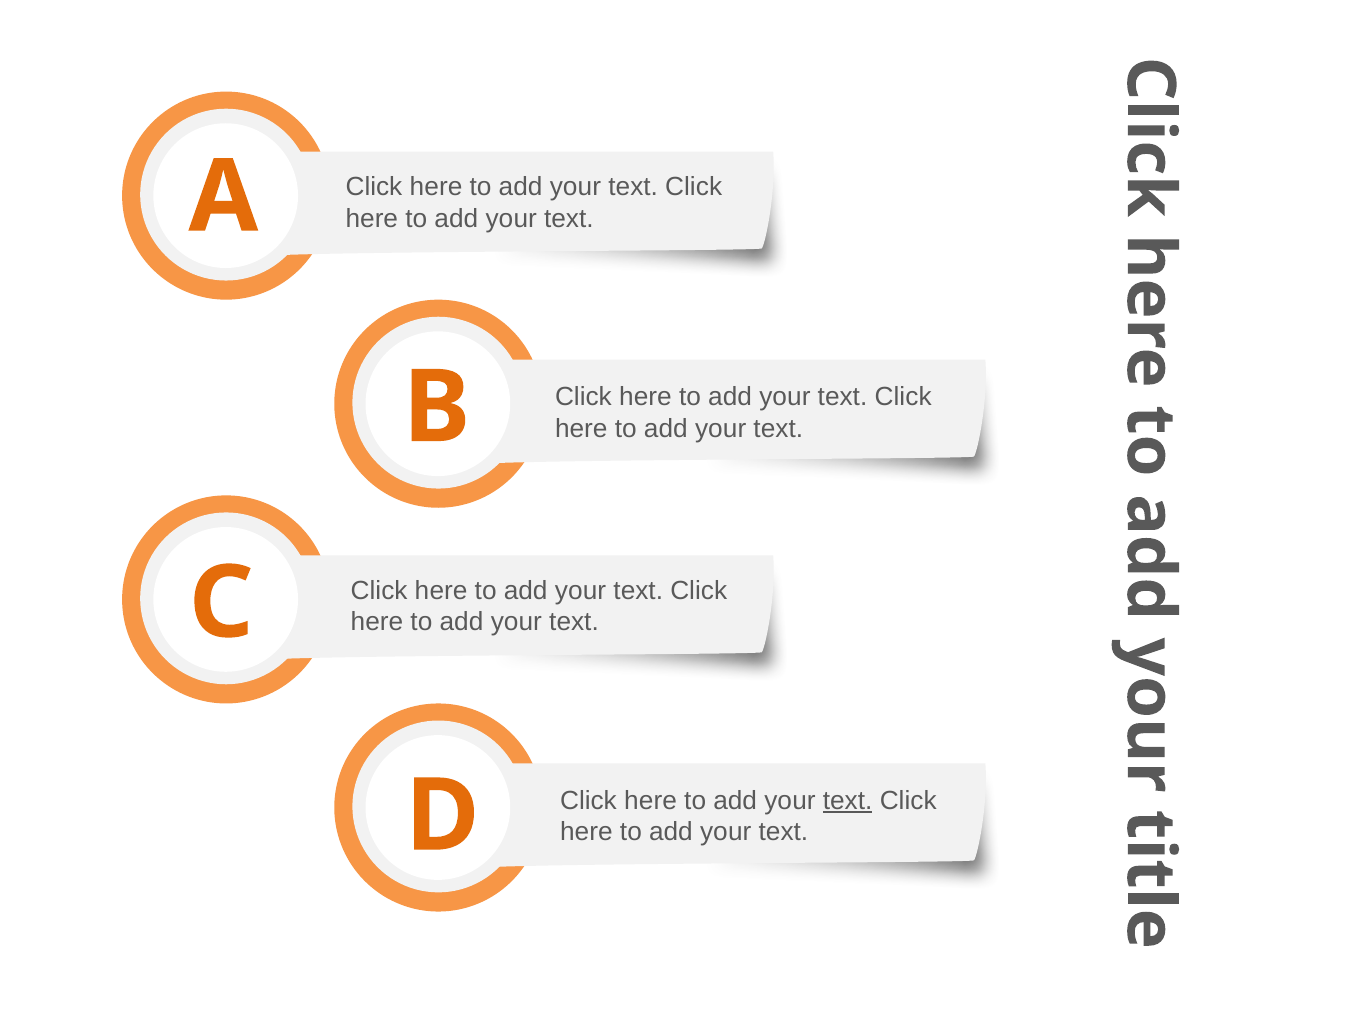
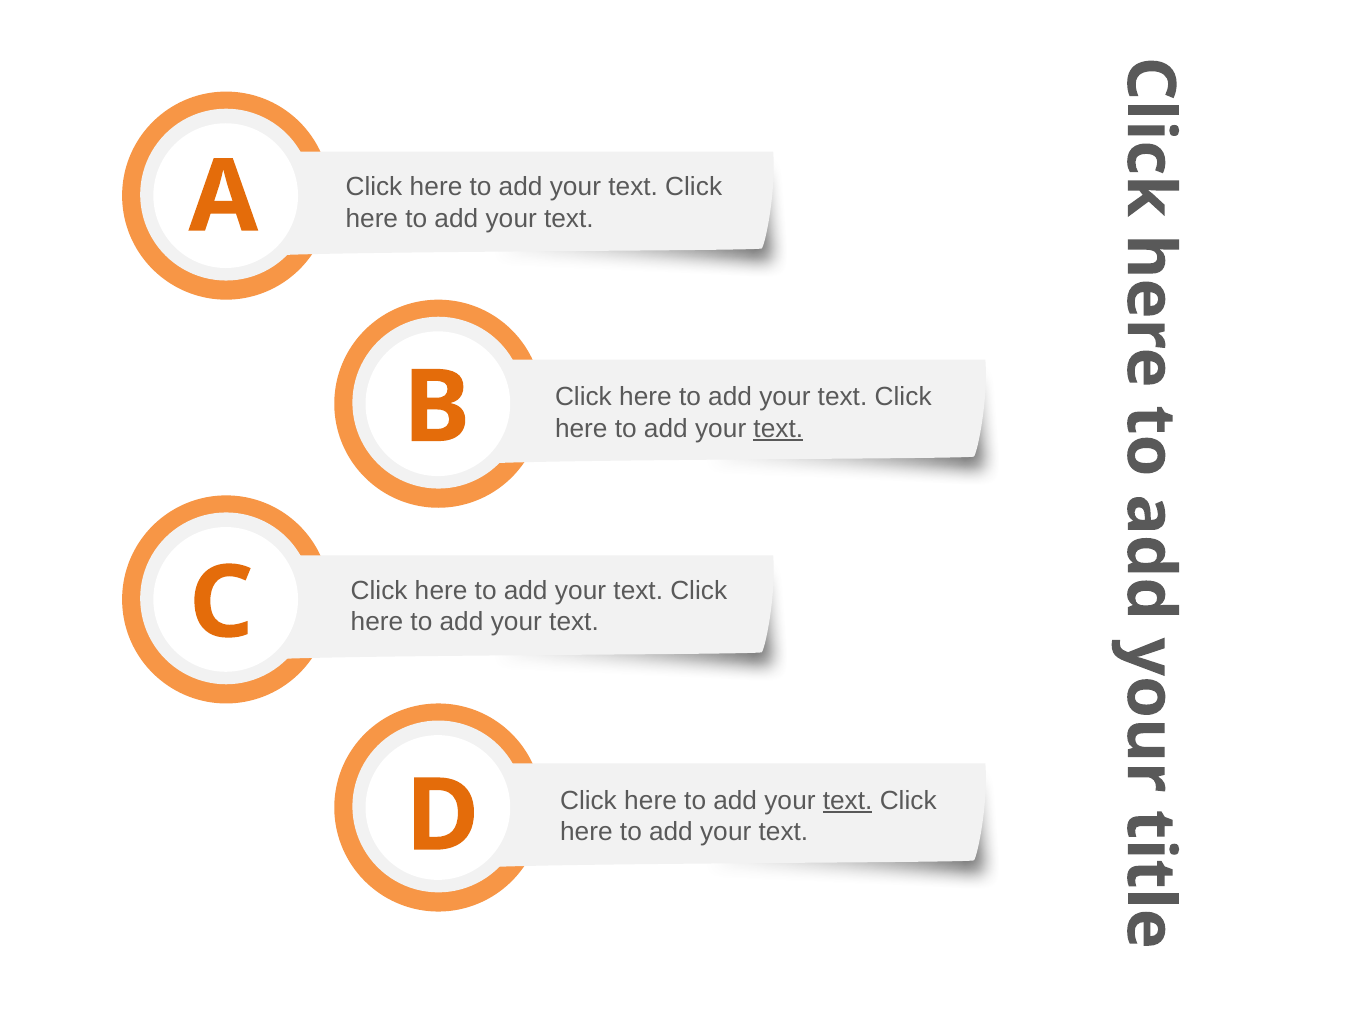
text at (778, 429) underline: none -> present
